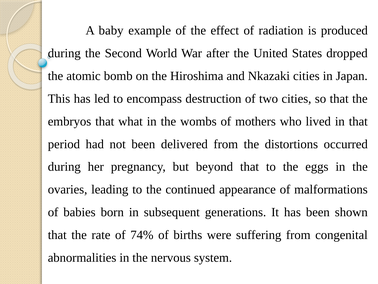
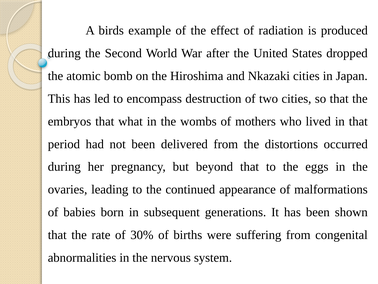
baby: baby -> birds
74%: 74% -> 30%
